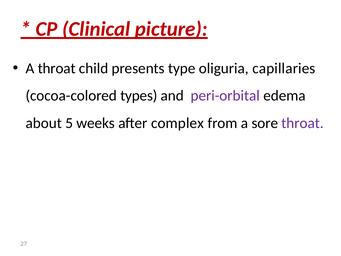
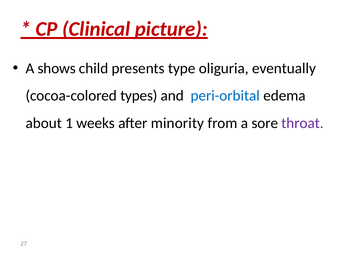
A throat: throat -> shows
capillaries: capillaries -> eventually
peri-orbital colour: purple -> blue
5: 5 -> 1
complex: complex -> minority
